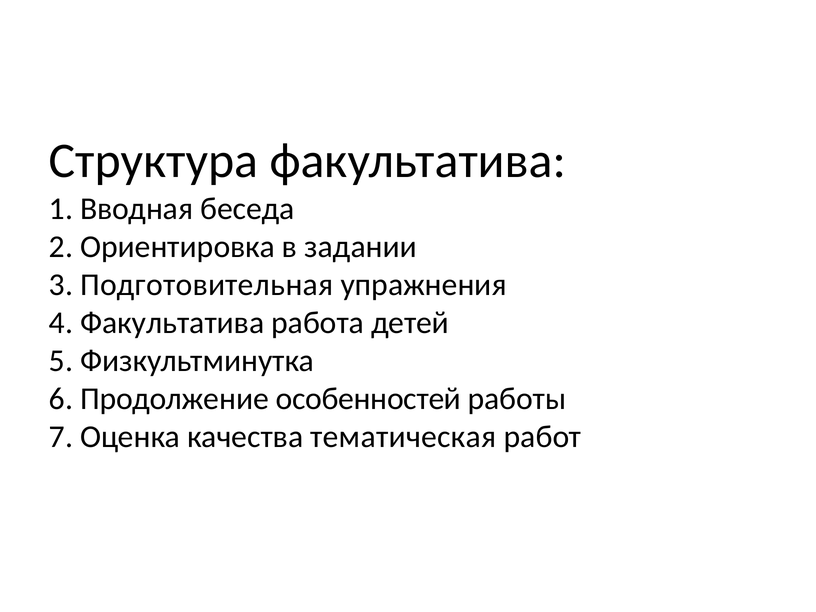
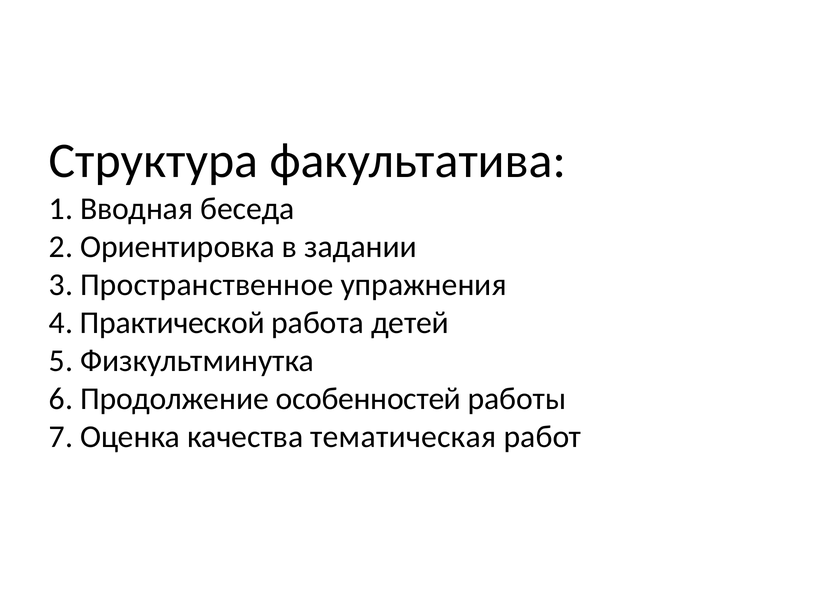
Подготовительная: Подготовительная -> Пространственное
4 Факультатива: Факультатива -> Практической
